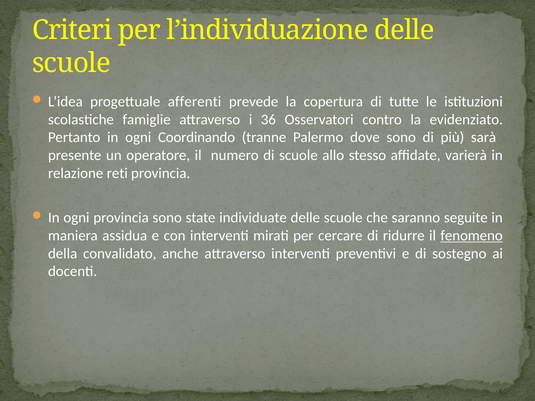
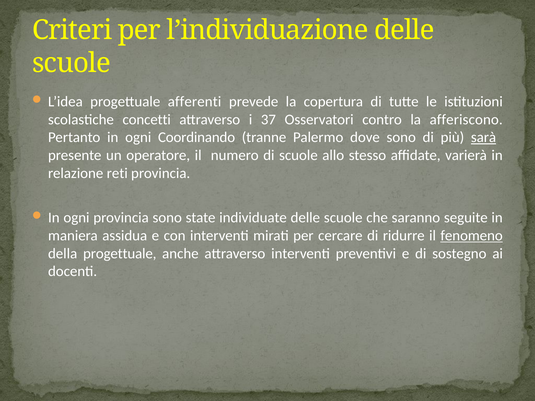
famiglie: famiglie -> concetti
36: 36 -> 37
evidenziato: evidenziato -> afferiscono
sarà underline: none -> present
della convalidato: convalidato -> progettuale
